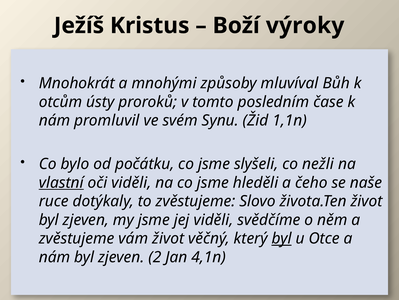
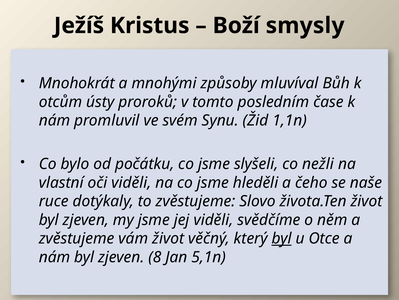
výroky: výroky -> smysly
vlastní underline: present -> none
2: 2 -> 8
4,1n: 4,1n -> 5,1n
